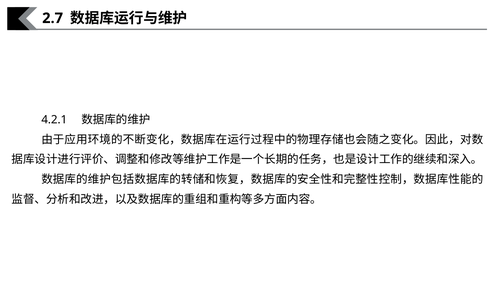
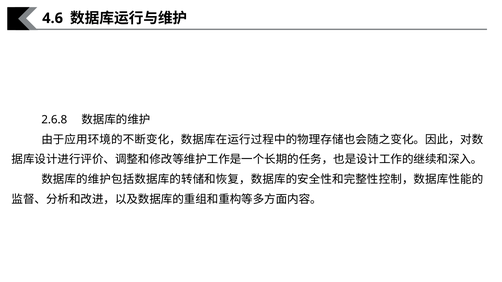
2.7: 2.7 -> 4.6
4.2.1: 4.2.1 -> 2.6.8
